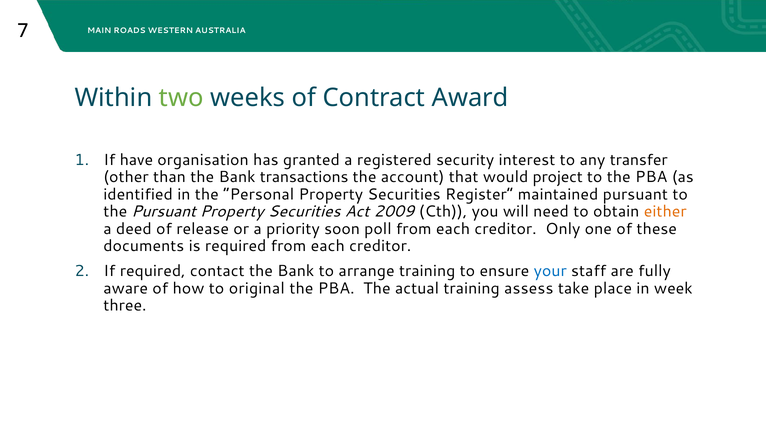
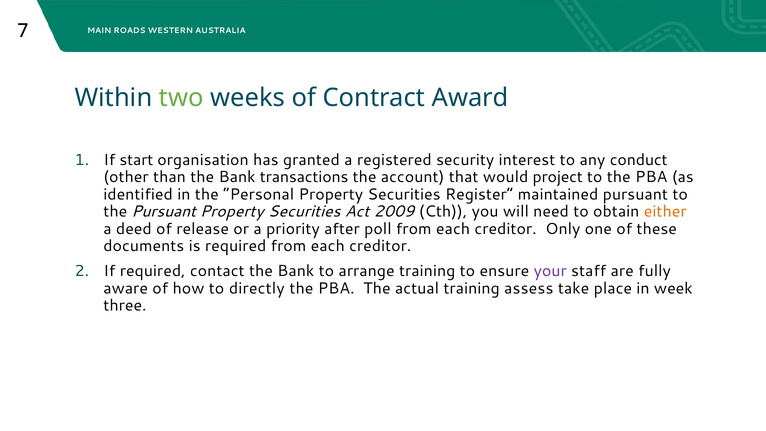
have: have -> start
transfer: transfer -> conduct
soon: soon -> after
your colour: blue -> purple
original: original -> directly
